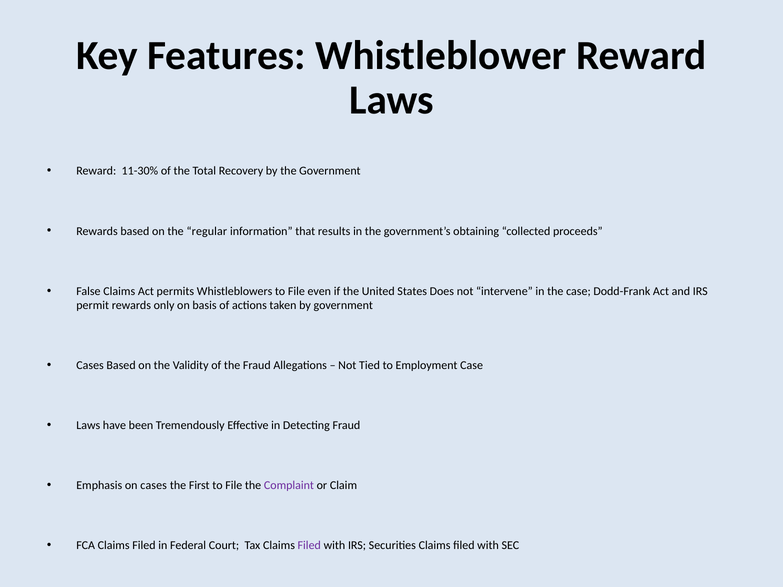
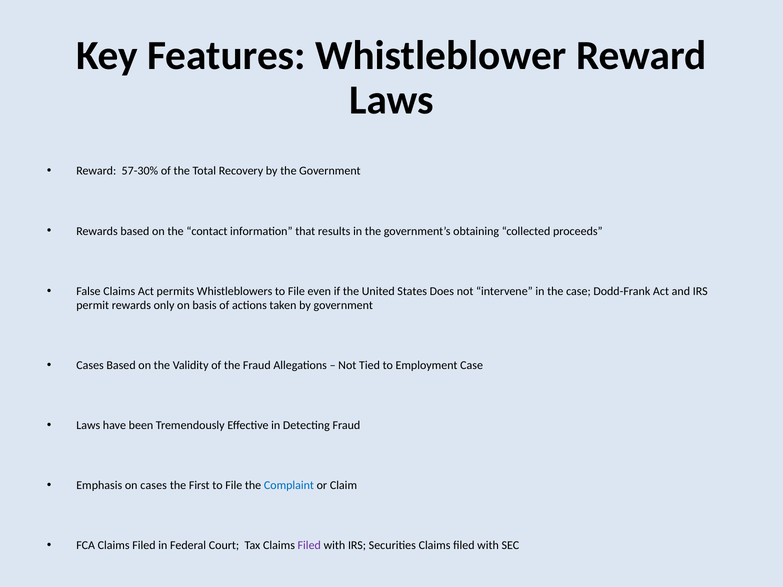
11-30%: 11-30% -> 57-30%
regular: regular -> contact
Complaint colour: purple -> blue
